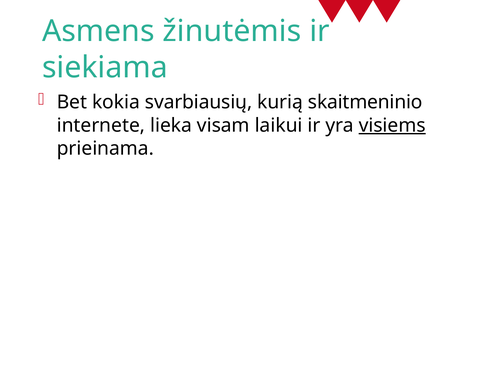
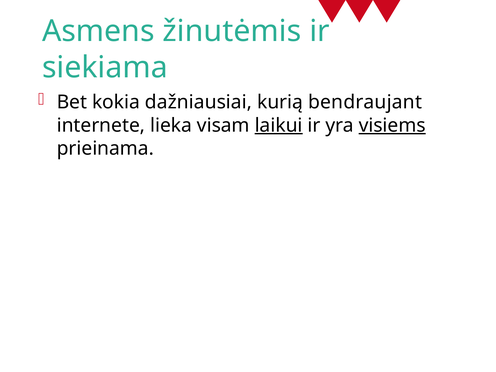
svarbiausių: svarbiausių -> dažniausiai
skaitmeninio: skaitmeninio -> bendraujant
laikui underline: none -> present
